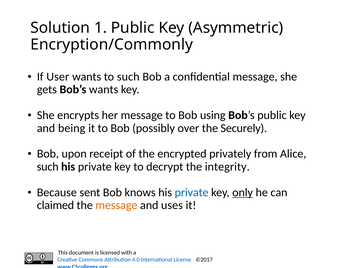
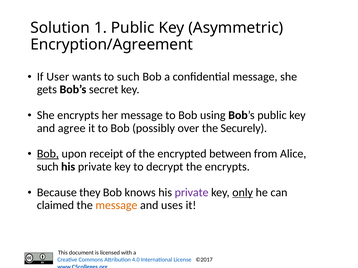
Encryption/Commonly: Encryption/Commonly -> Encryption/Agreement
Bob’s wants: wants -> secret
being: being -> agree
Bob at (48, 154) underline: none -> present
privately: privately -> between
the integrity: integrity -> encrypts
sent: sent -> they
private at (192, 193) colour: blue -> purple
